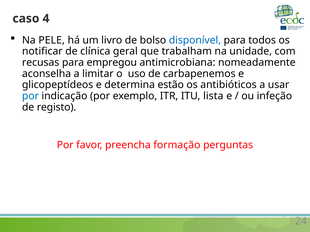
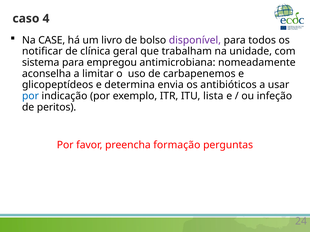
PELE: PELE -> CASE
disponível colour: blue -> purple
recusas: recusas -> sistema
estão: estão -> envia
registo: registo -> peritos
